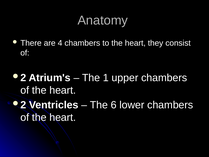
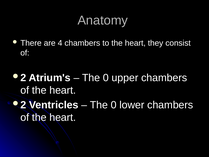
1 at (106, 78): 1 -> 0
6 at (114, 105): 6 -> 0
